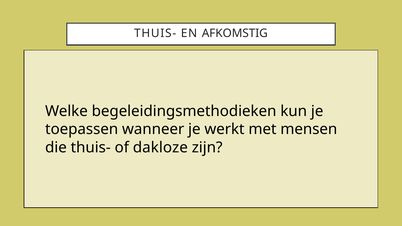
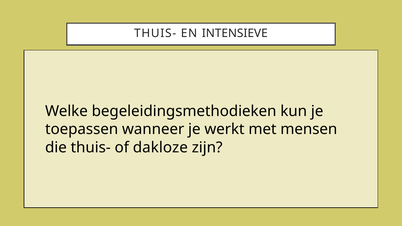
AFKOMSTIG: AFKOMSTIG -> INTENSIEVE
